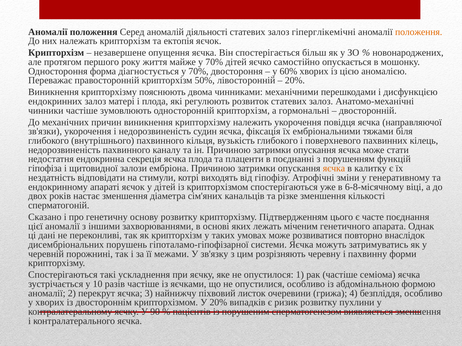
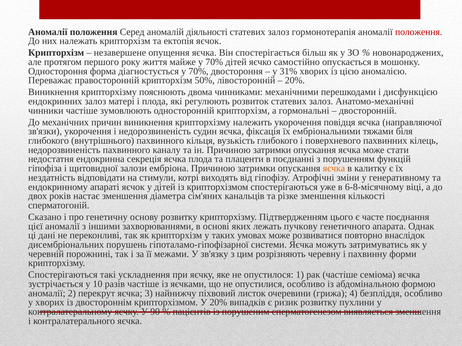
гіперглікемічні: гіперглікемічні -> гормонотерапія
положення at (419, 32) colour: orange -> red
60%: 60% -> 31%
міченим: міченим -> пучкову
